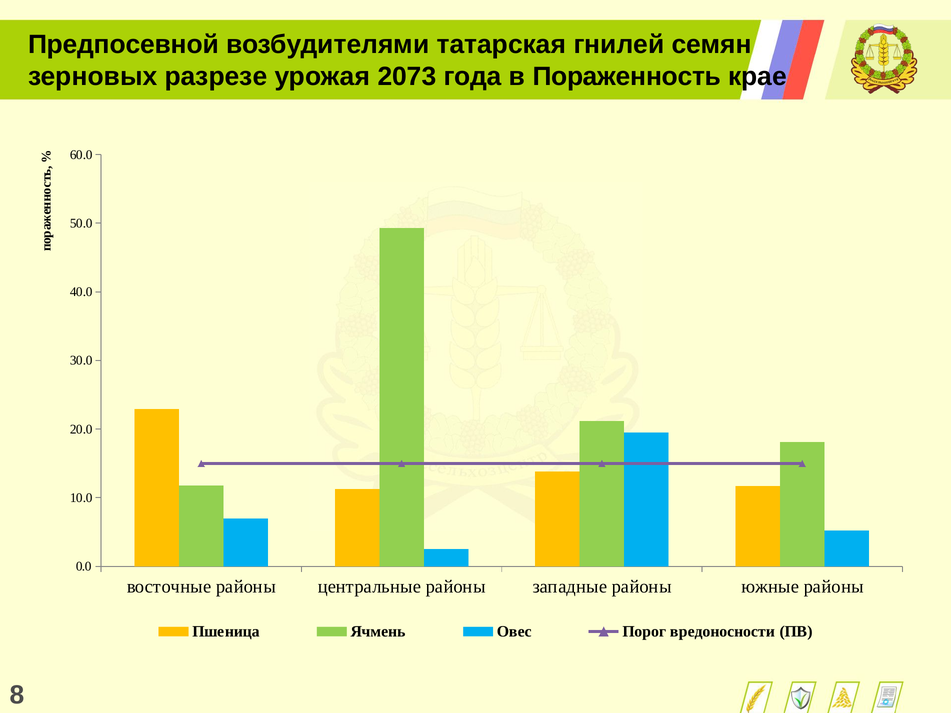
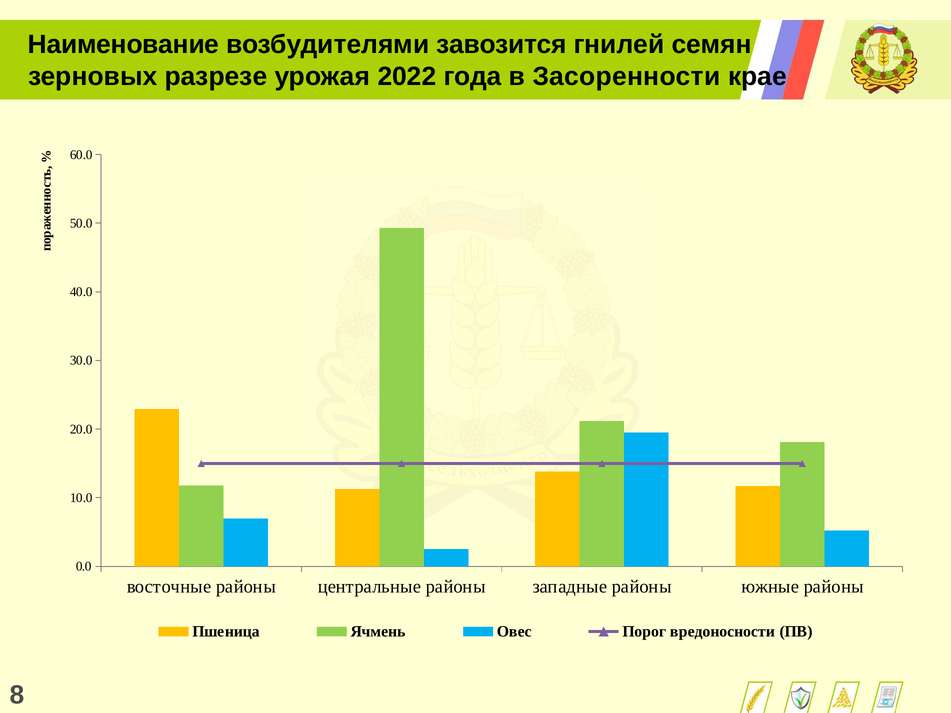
Предпосевной: Предпосевной -> Наименование
татарская: татарская -> завозится
2073: 2073 -> 2022
Пораженность: Пораженность -> Засоренности
